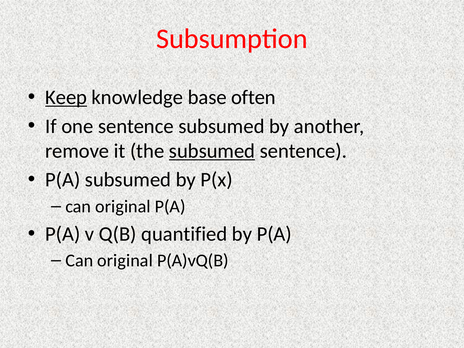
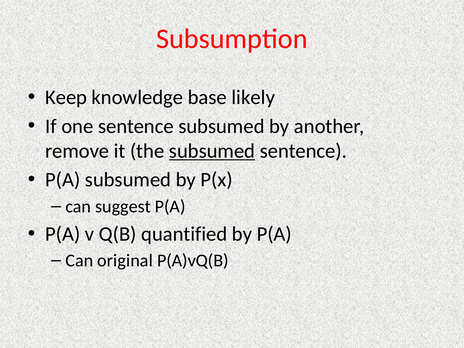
Keep underline: present -> none
often: often -> likely
original at (123, 206): original -> suggest
